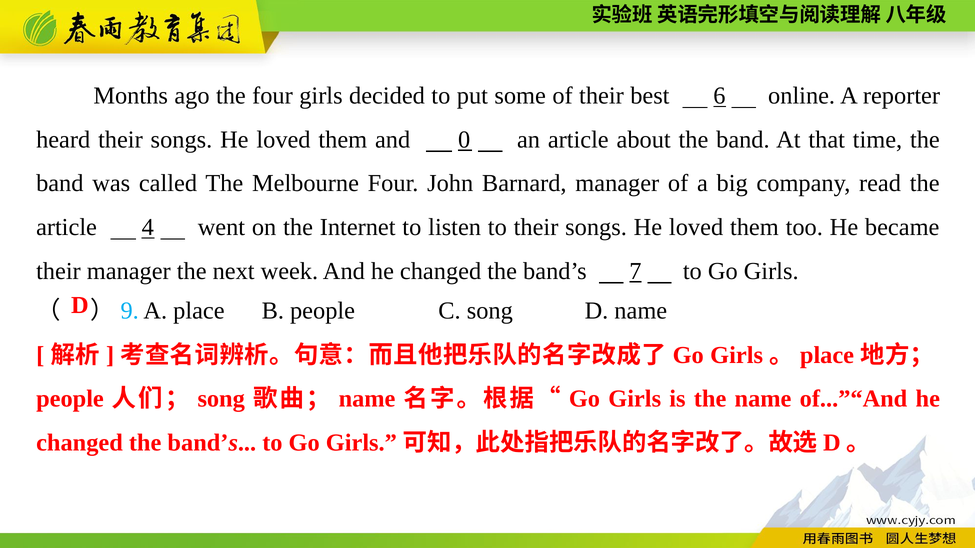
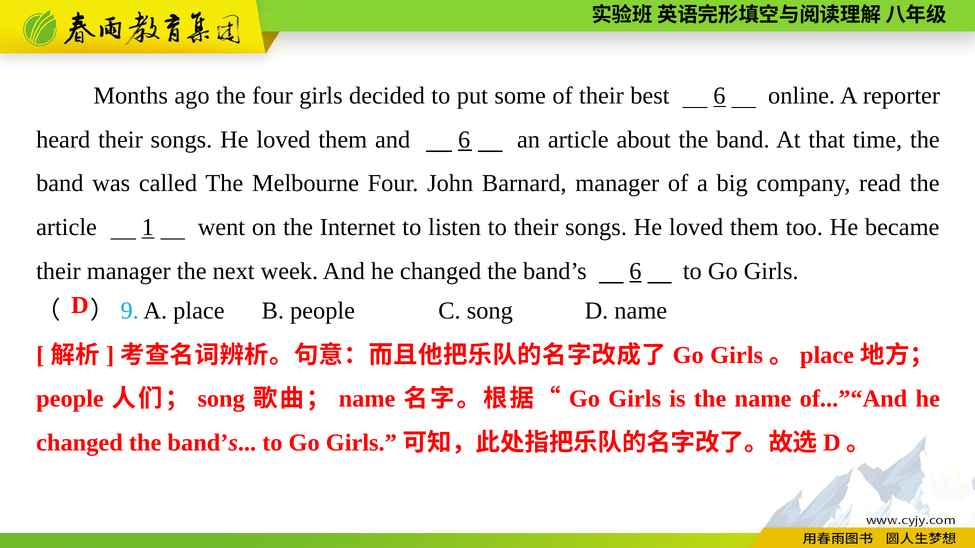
and 0: 0 -> 6
4: 4 -> 1
band’s 7: 7 -> 6
